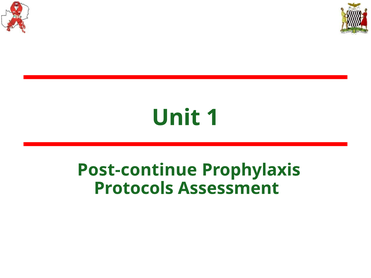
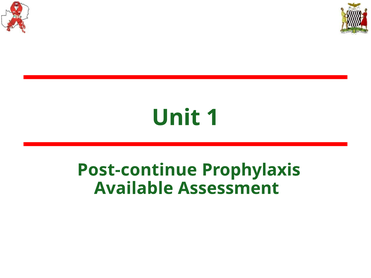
Protocols: Protocols -> Available
